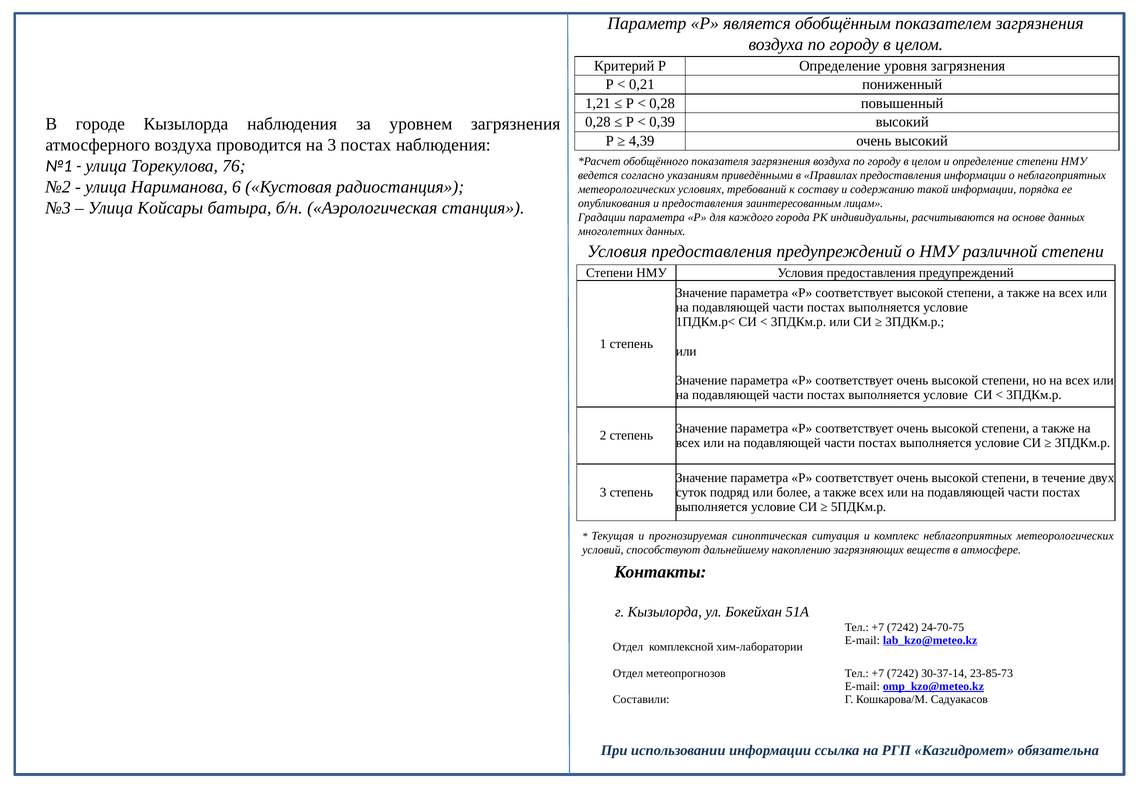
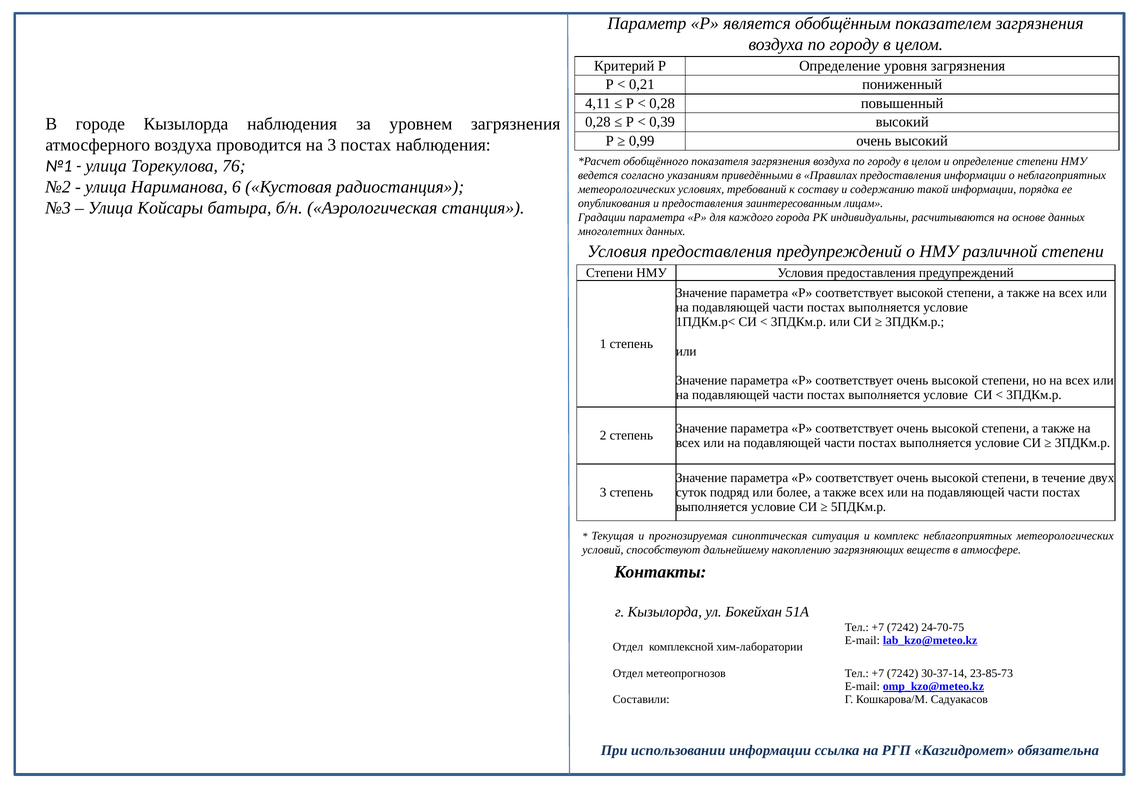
1,21: 1,21 -> 4,11
4,39: 4,39 -> 0,99
